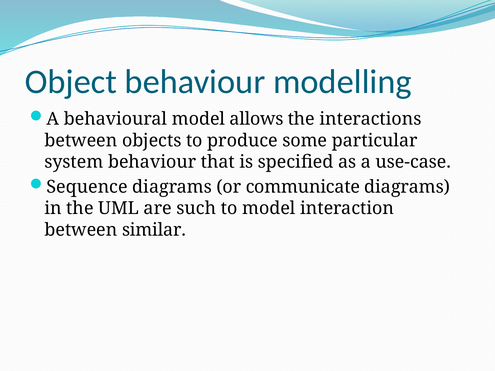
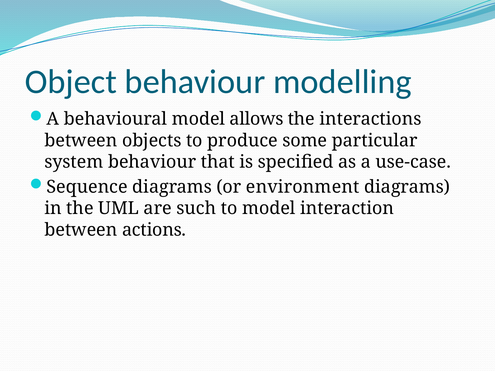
communicate: communicate -> environment
similar: similar -> actions
